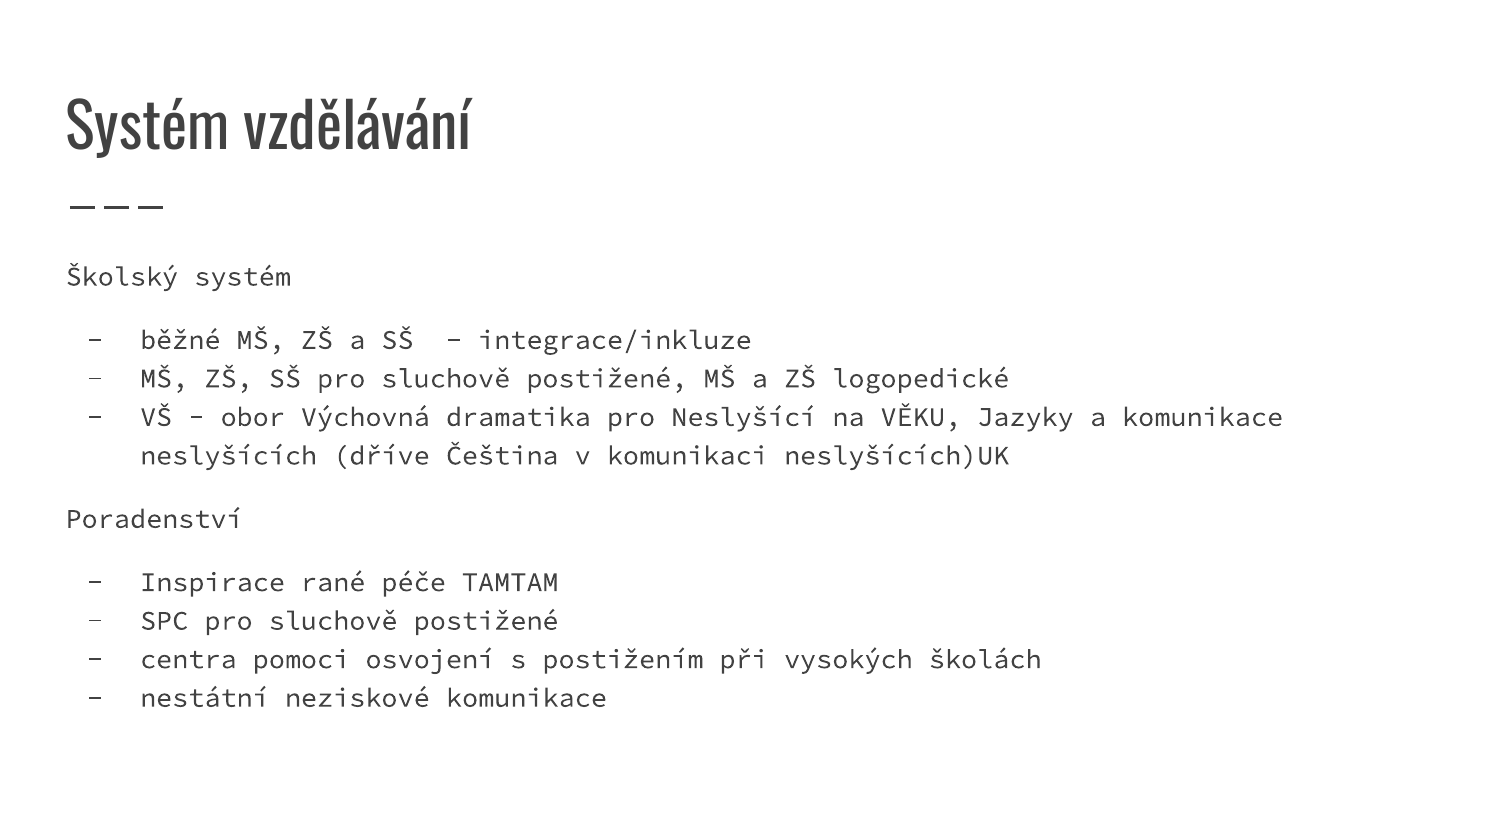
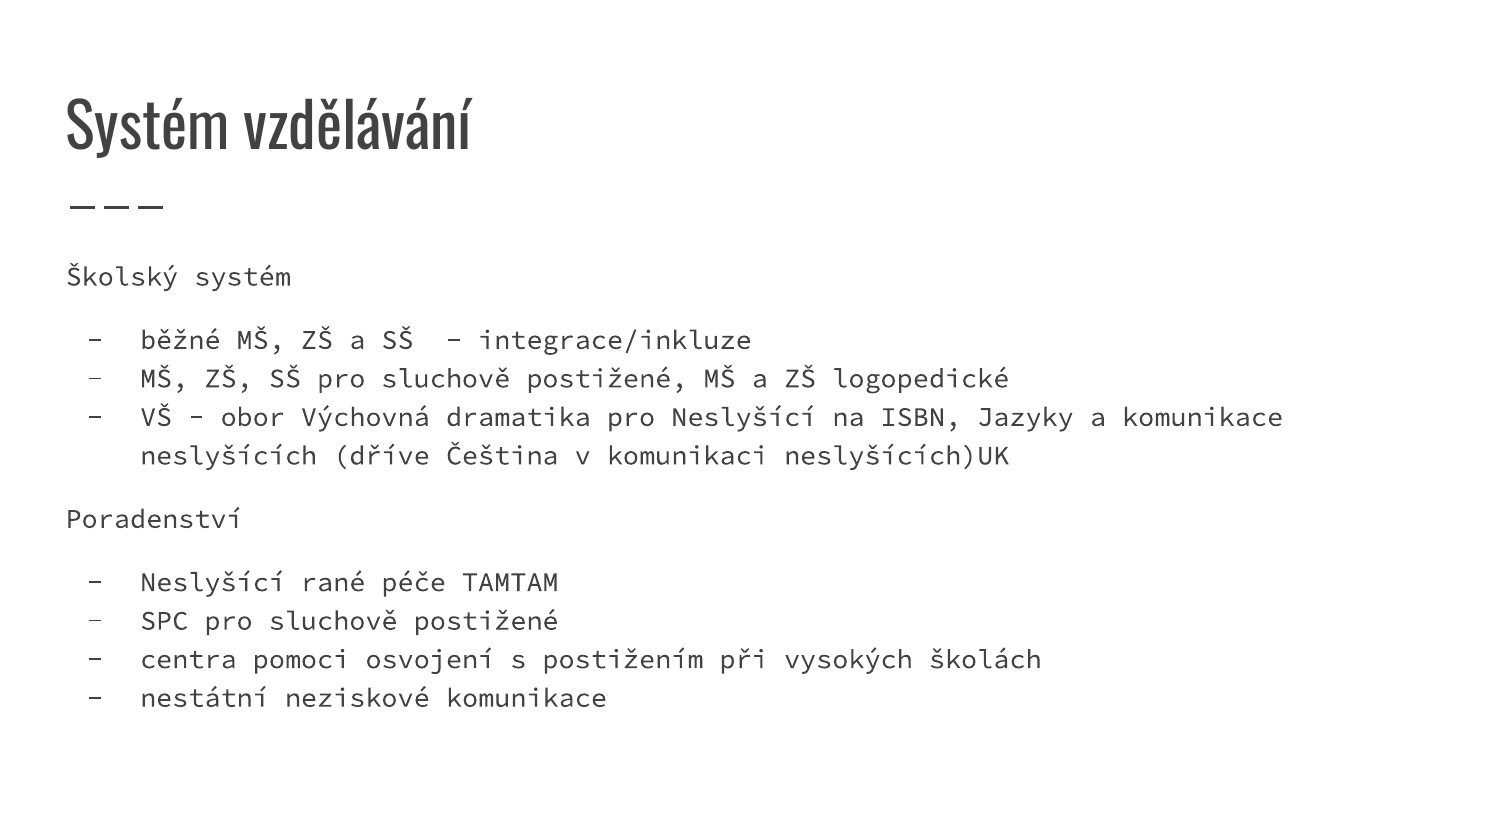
VĚKU: VĚKU -> ISBN
Inspirace at (213, 582): Inspirace -> Neslyšící
